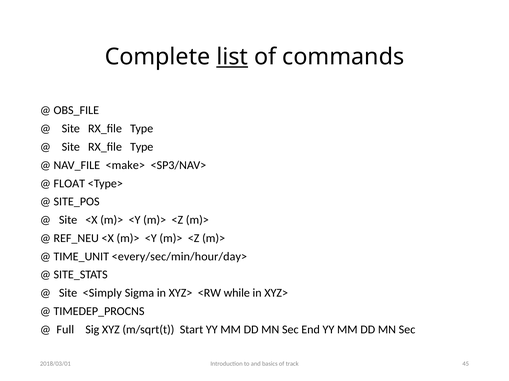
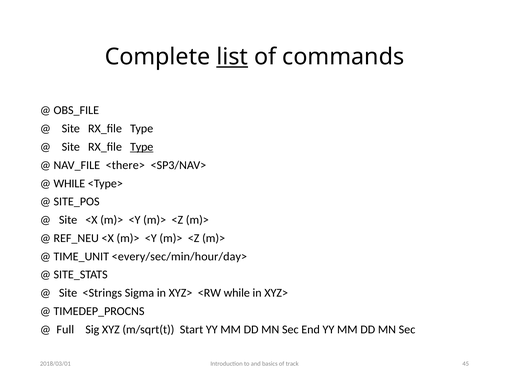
Type at (142, 147) underline: none -> present
<make>: <make> -> <there>
FLOAT at (69, 184): FLOAT -> WHILE
<Simply: <Simply -> <Strings
